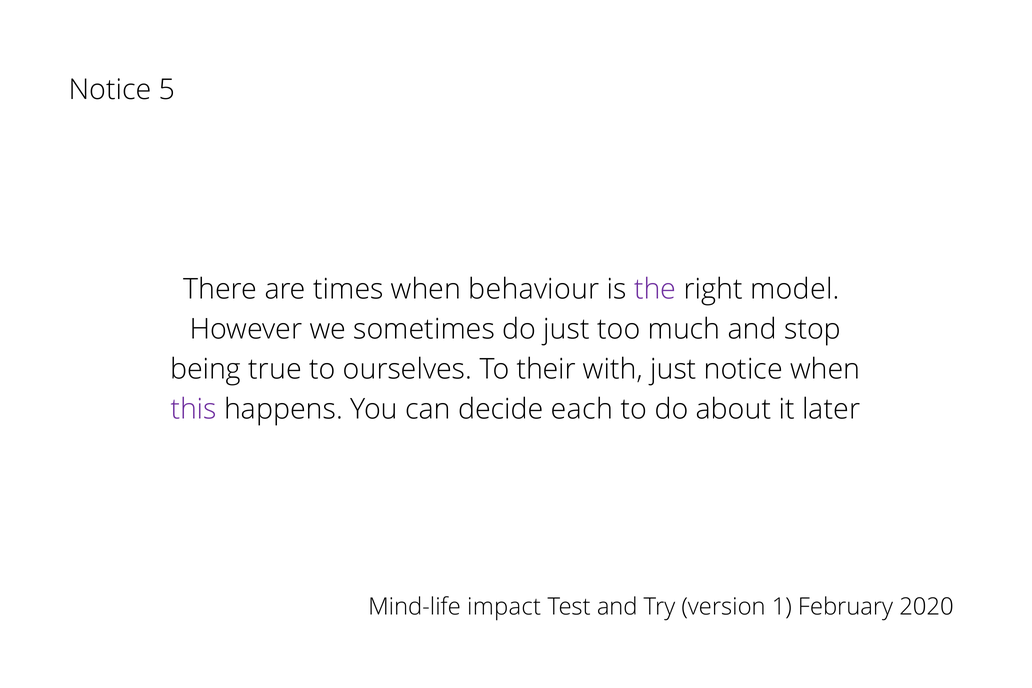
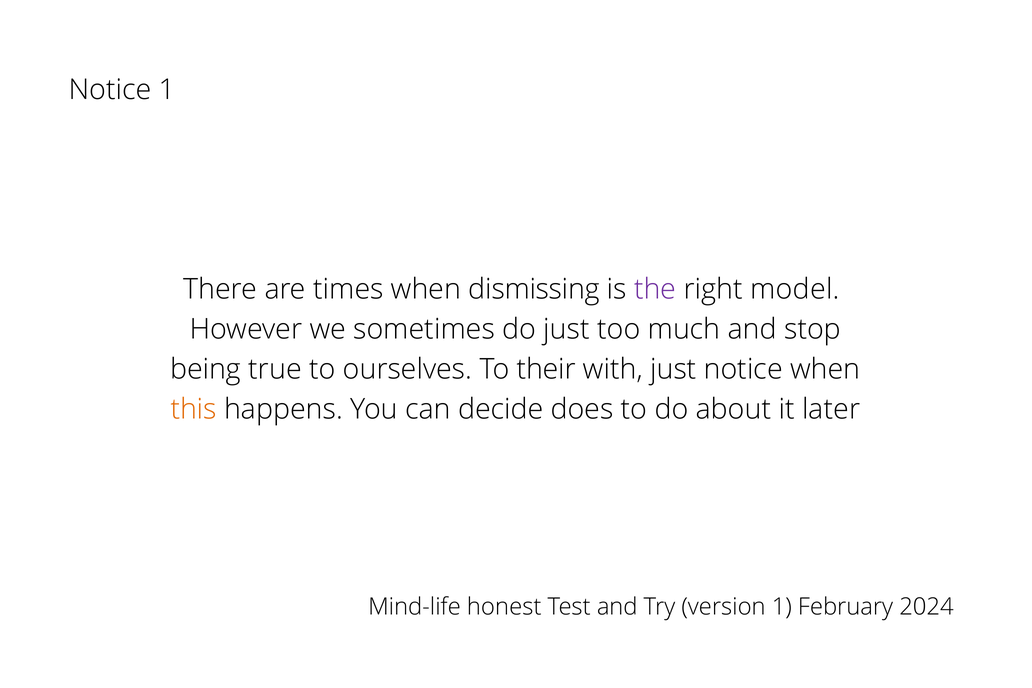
Notice 5: 5 -> 1
behaviour: behaviour -> dismissing
this colour: purple -> orange
each: each -> does
impact: impact -> honest
2020: 2020 -> 2024
